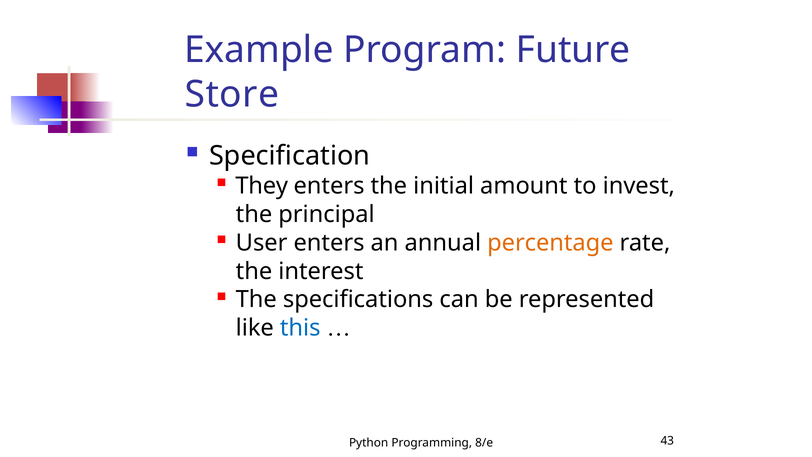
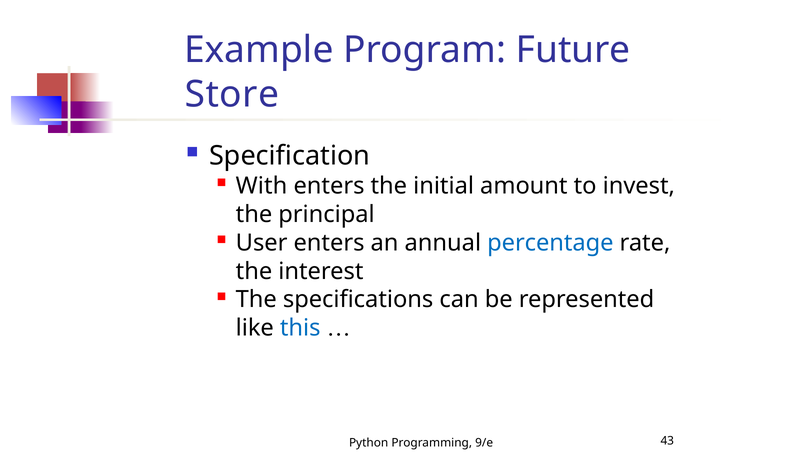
They: They -> With
percentage colour: orange -> blue
8/e: 8/e -> 9/e
